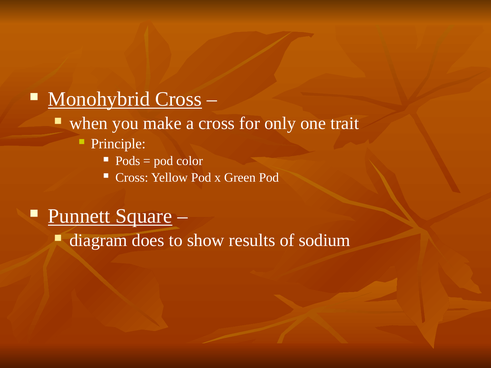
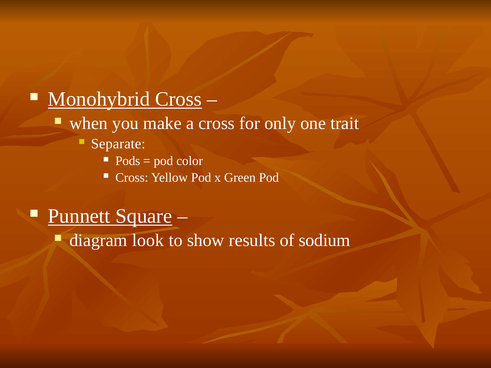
Principle: Principle -> Separate
does: does -> look
